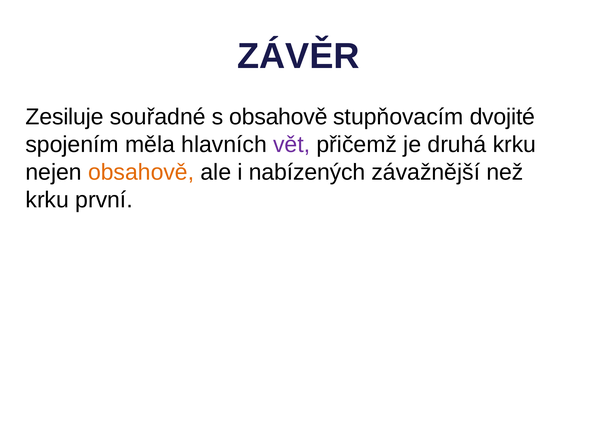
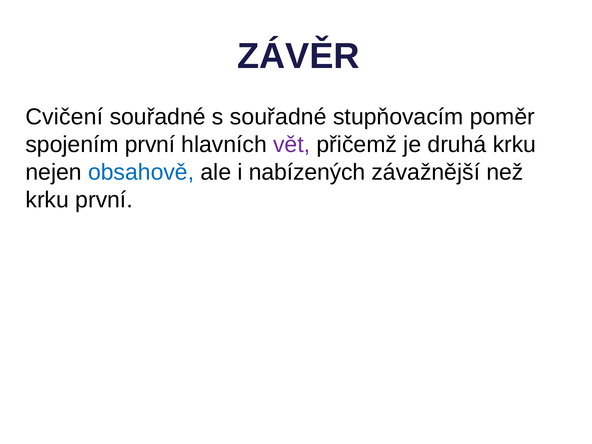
Zesiluje: Zesiluje -> Cvičení
s obsahově: obsahově -> souřadné
dvojité: dvojité -> poměr
spojením měla: měla -> první
obsahově at (141, 172) colour: orange -> blue
